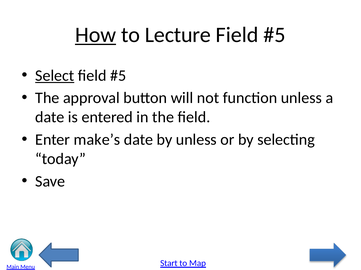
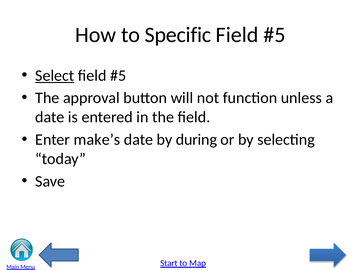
How underline: present -> none
Lecture: Lecture -> Specific
by unless: unless -> during
